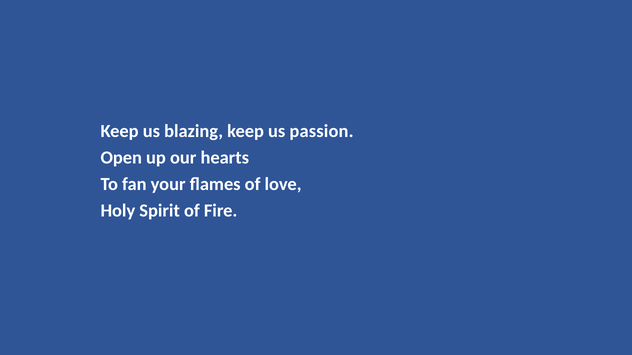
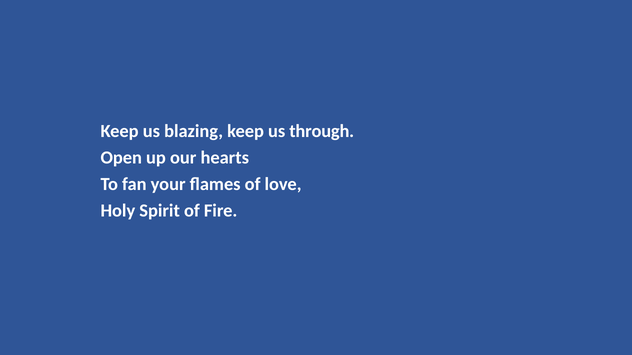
passion: passion -> through
